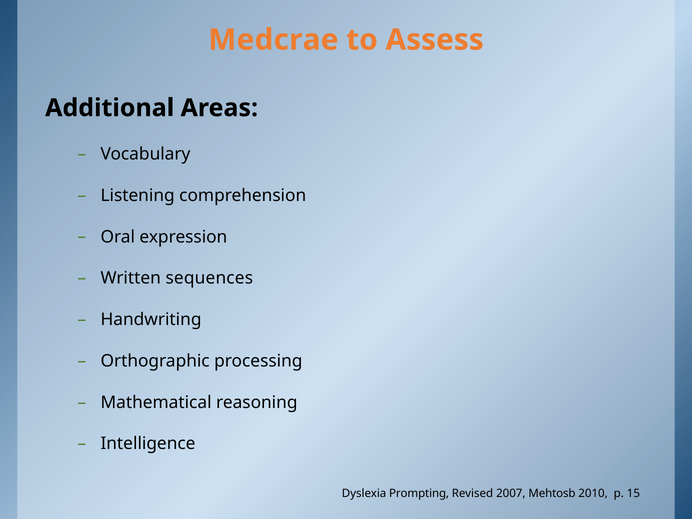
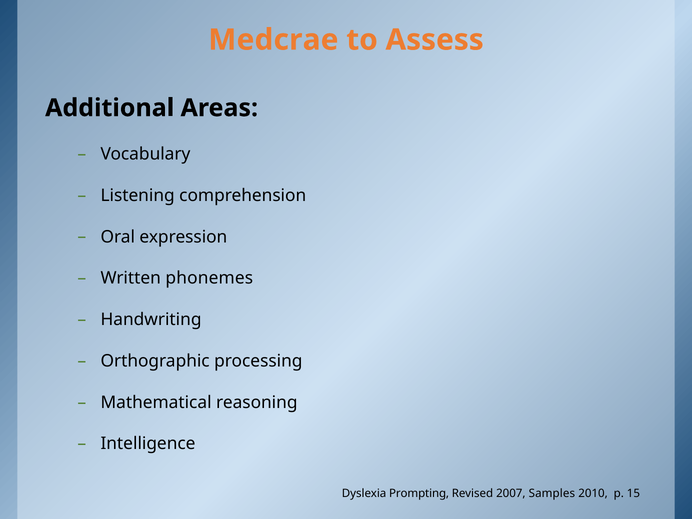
sequences: sequences -> phonemes
Mehtosb: Mehtosb -> Samples
